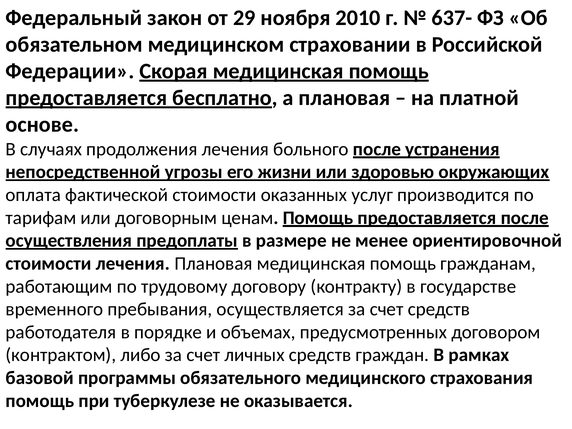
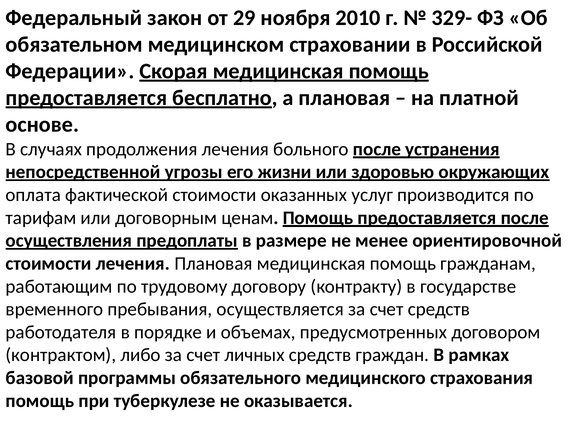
637-: 637- -> 329-
